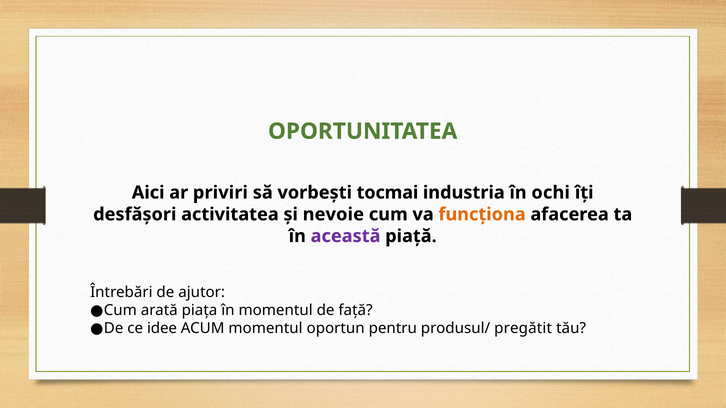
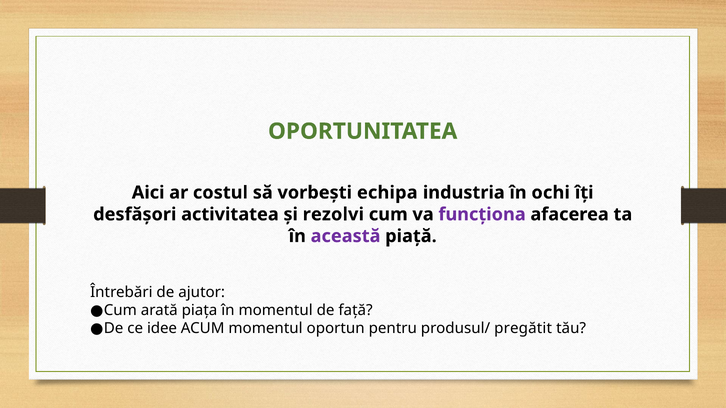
priviri: priviri -> costul
tocmai: tocmai -> echipa
nevoie: nevoie -> rezolvi
funcționa colour: orange -> purple
